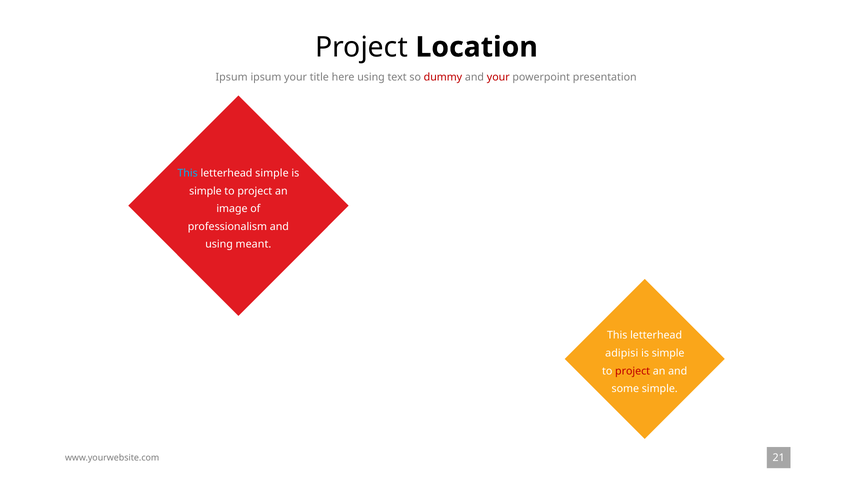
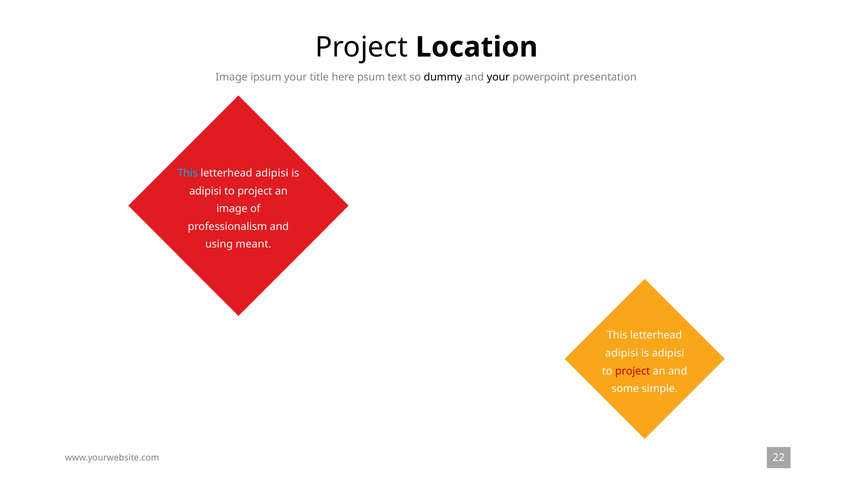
Ipsum at (232, 77): Ipsum -> Image
here using: using -> psum
dummy colour: red -> black
your at (498, 77) colour: red -> black
simple at (272, 173): simple -> adipisi
simple at (205, 191): simple -> adipisi
simple at (668, 353): simple -> adipisi
21: 21 -> 22
